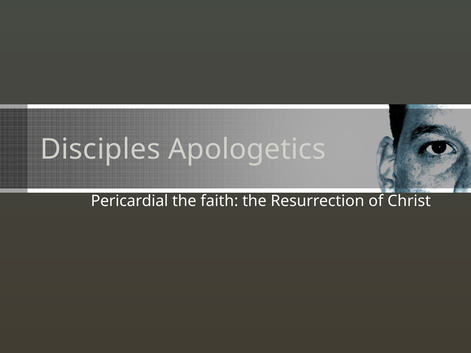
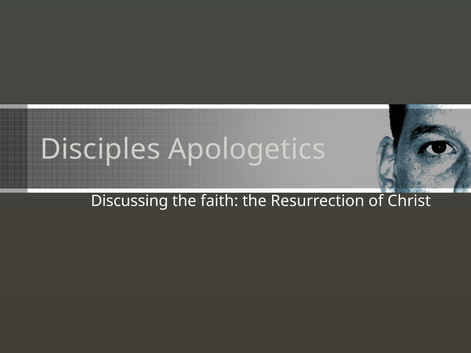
Pericardial: Pericardial -> Discussing
